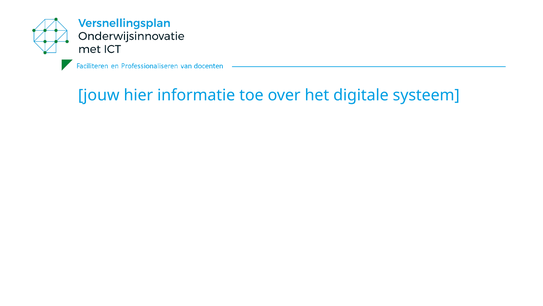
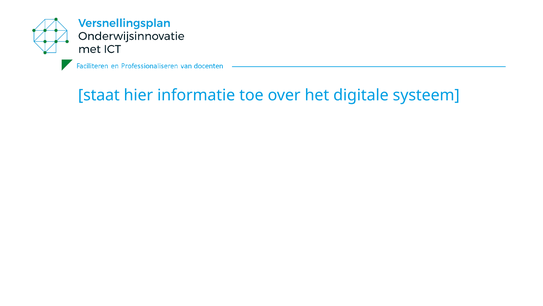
jouw: jouw -> staat
